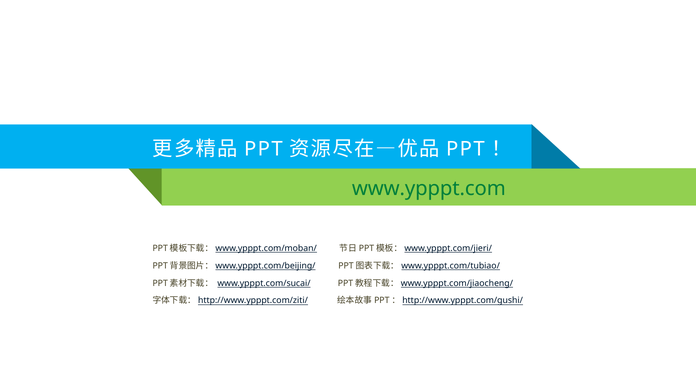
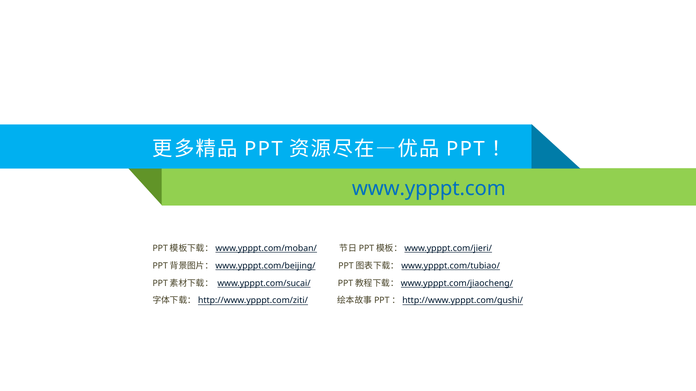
www.ypppt.com colour: green -> blue
